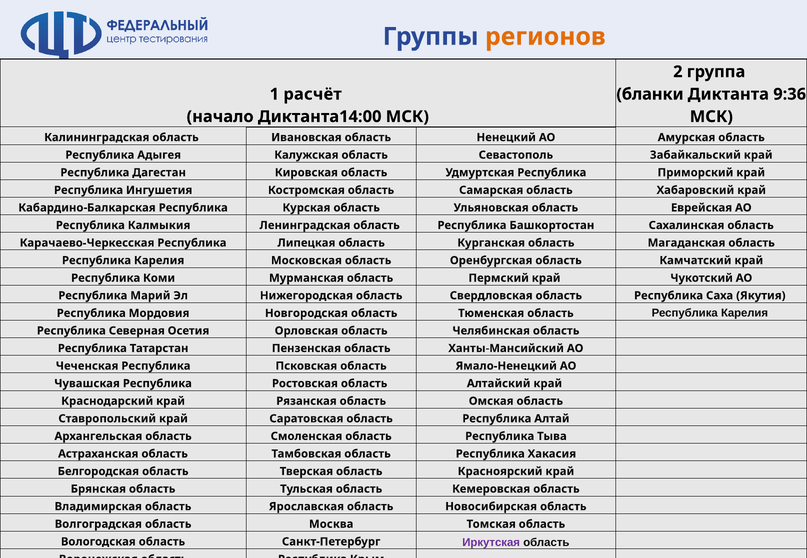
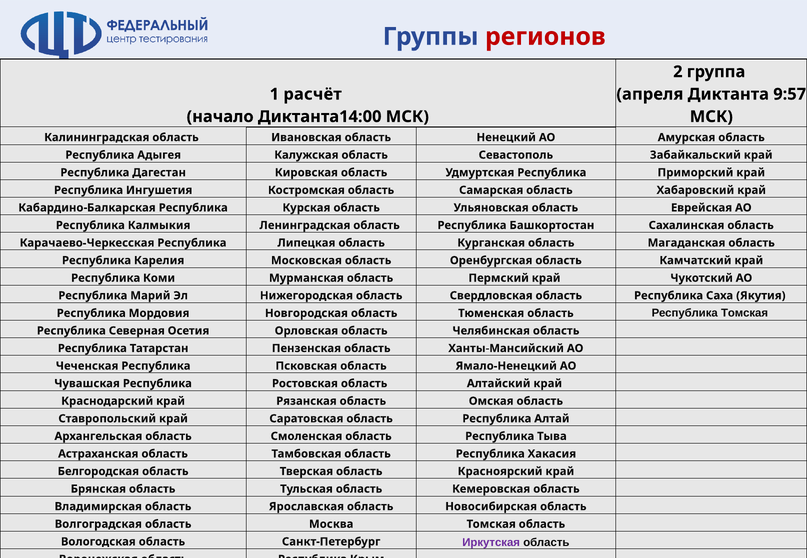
регионов colour: orange -> red
бланки: бланки -> апреля
9:36: 9:36 -> 9:57
Карелия at (745, 314): Карелия -> Томская
